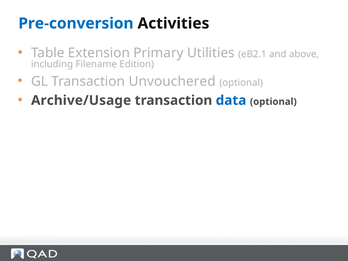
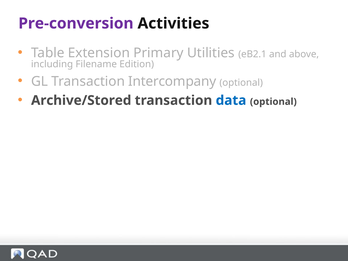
Pre-conversion colour: blue -> purple
Unvouchered: Unvouchered -> Intercompany
Archive/Usage: Archive/Usage -> Archive/Stored
